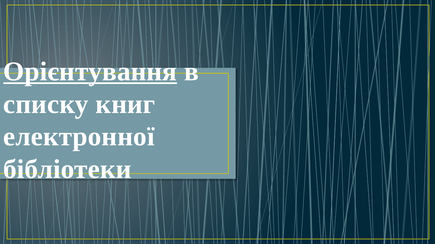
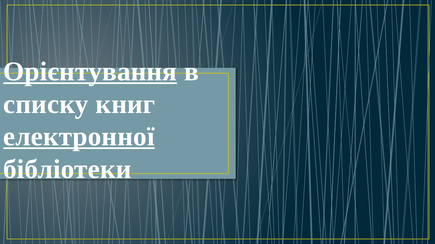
електронної underline: none -> present
